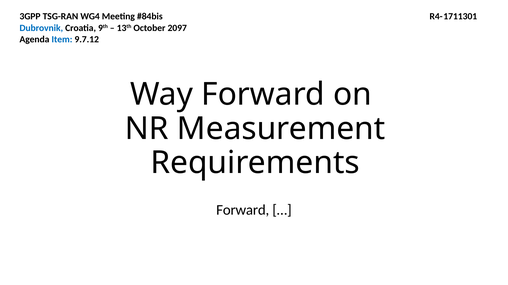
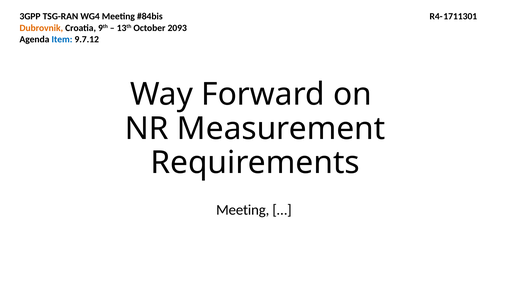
Dubrovnik colour: blue -> orange
2097: 2097 -> 2093
Forward at (243, 211): Forward -> Meeting
